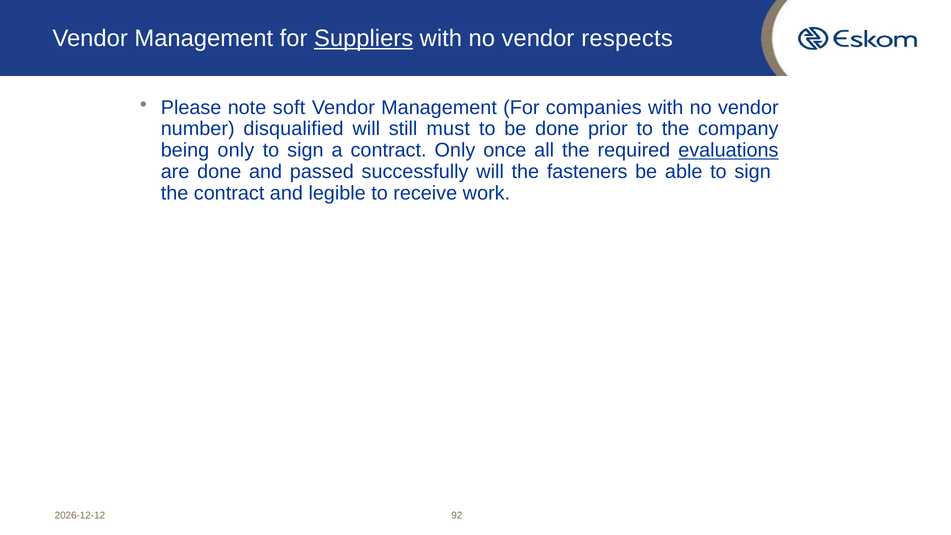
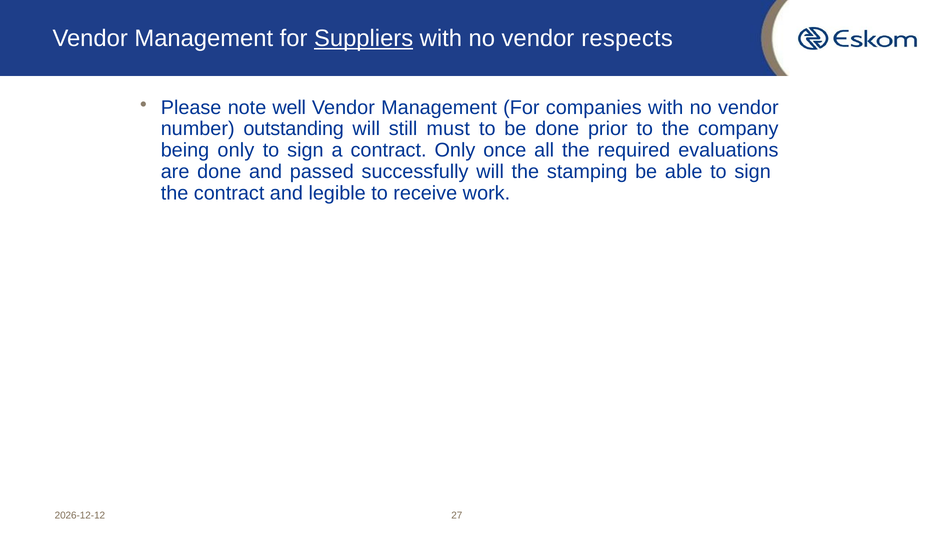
soft: soft -> well
disqualified: disqualified -> outstanding
evaluations underline: present -> none
fasteners: fasteners -> stamping
92: 92 -> 27
